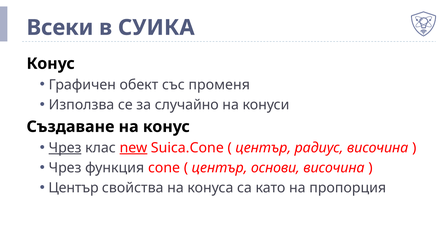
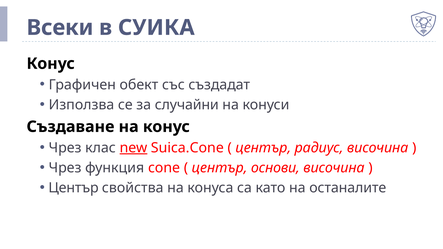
променя: променя -> създадат
случайно: случайно -> случайни
Чрез at (65, 148) underline: present -> none
пропорция: пропорция -> останалите
